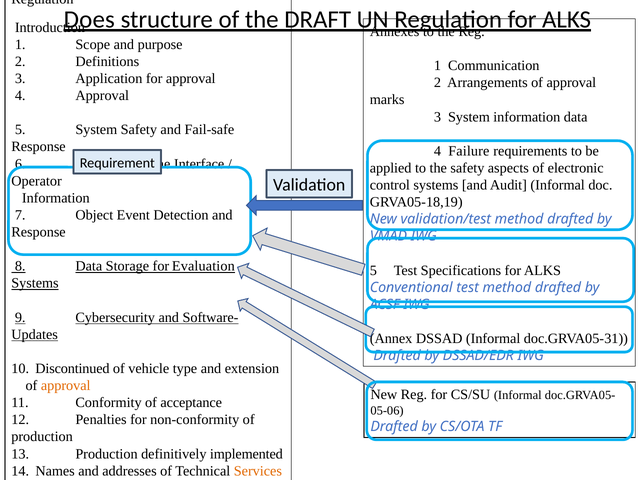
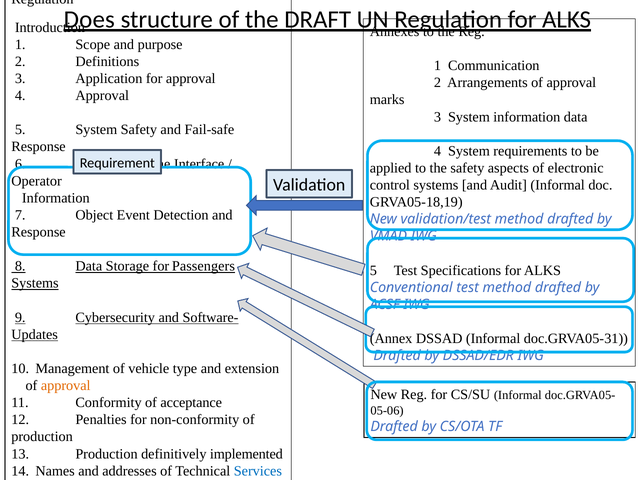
4 Failure: Failure -> System
Evaluation: Evaluation -> Passengers
Discontinued: Discontinued -> Management
Services colour: orange -> blue
